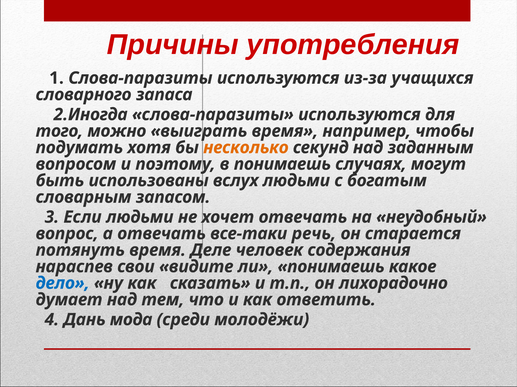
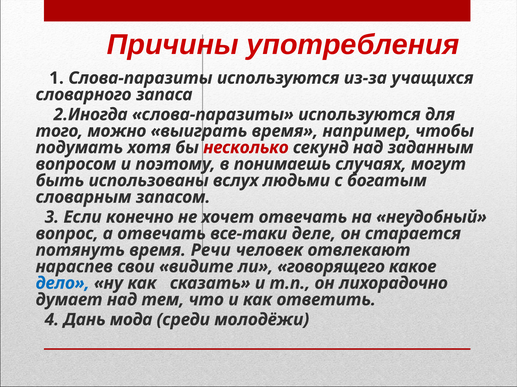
несколько colour: orange -> red
Если людьми: людьми -> конечно
речь: речь -> деле
Деле: Деле -> Речи
содержания: содержания -> отвлекают
ли понимаешь: понимаешь -> говорящего
